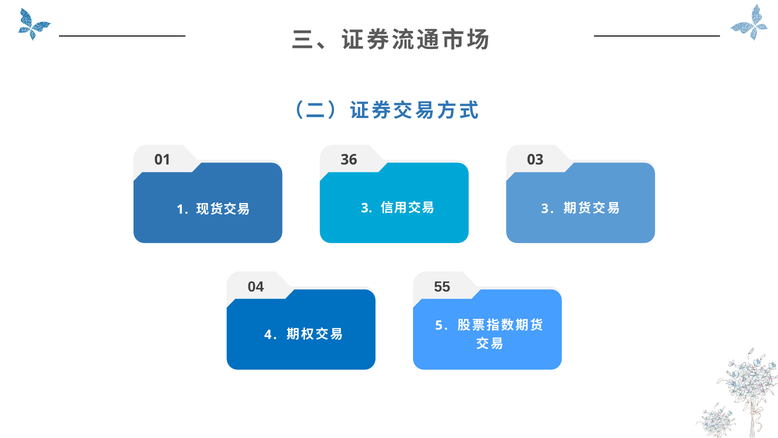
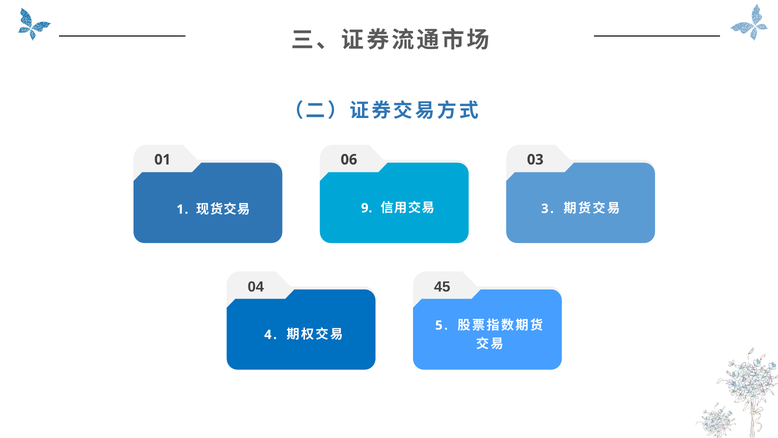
36: 36 -> 06
3 at (367, 208): 3 -> 9
55: 55 -> 45
